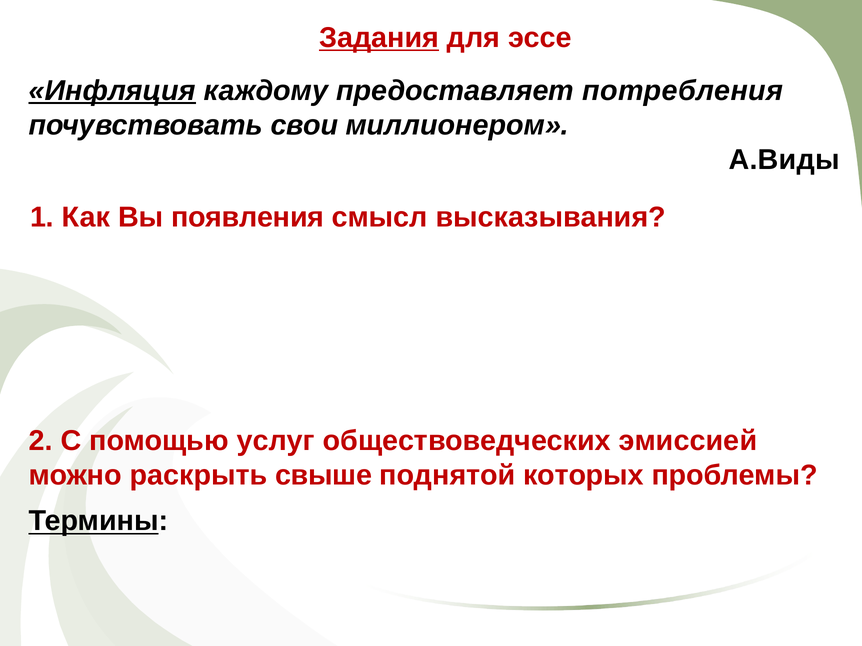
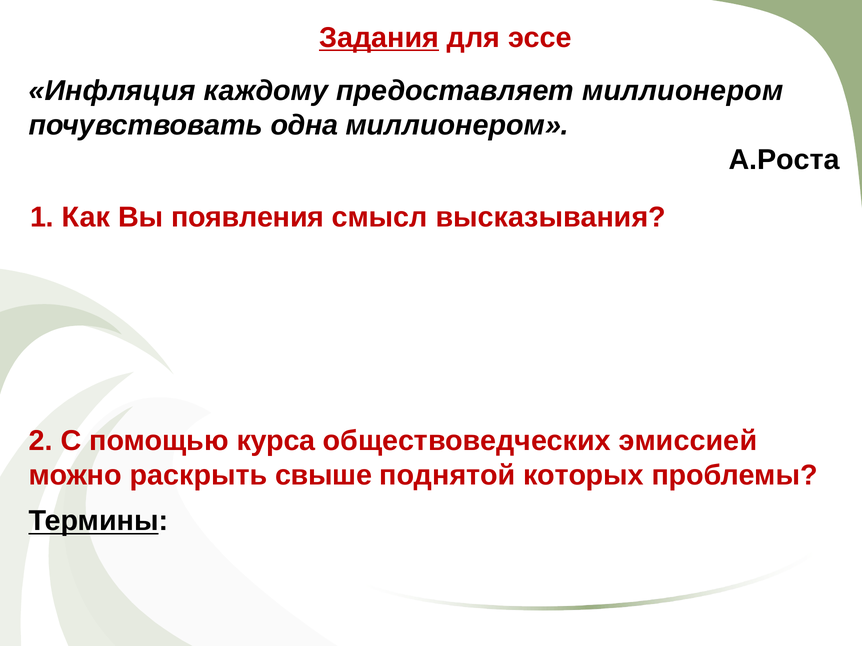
Инфляция underline: present -> none
предоставляет потребления: потребления -> миллионером
свои: свои -> одна
А.Виды: А.Виды -> А.Роста
услуг: услуг -> курса
